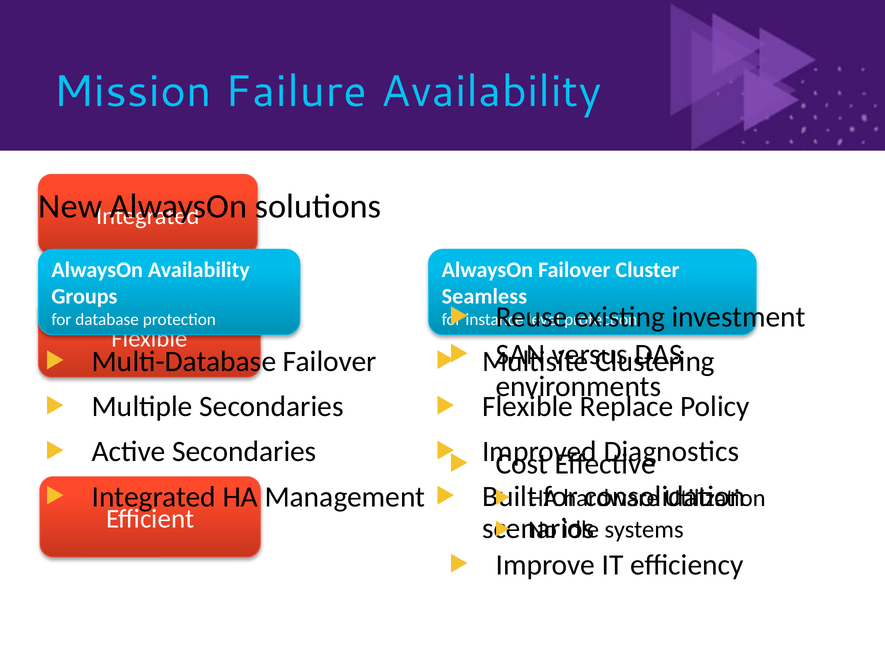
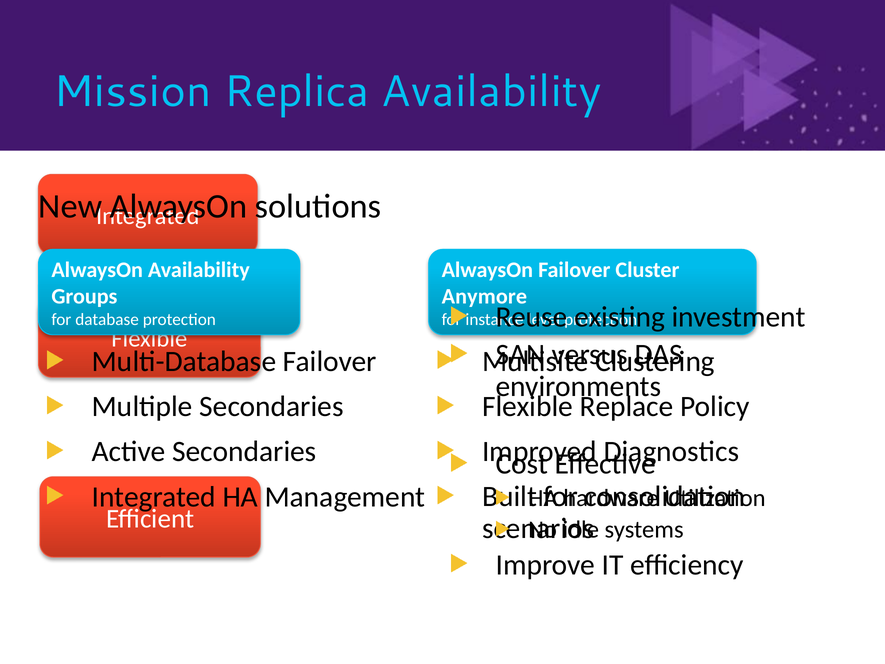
Failure: Failure -> Replica
Seamless: Seamless -> Anymore
